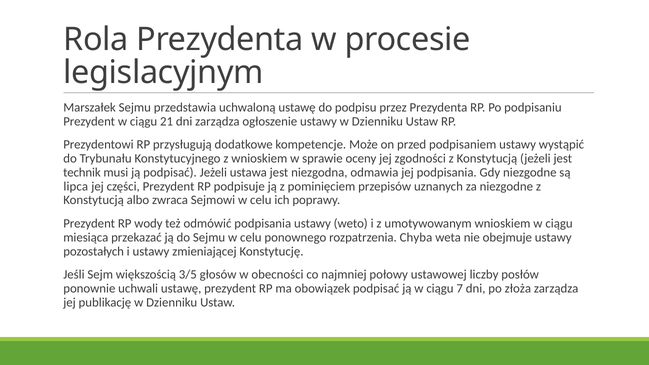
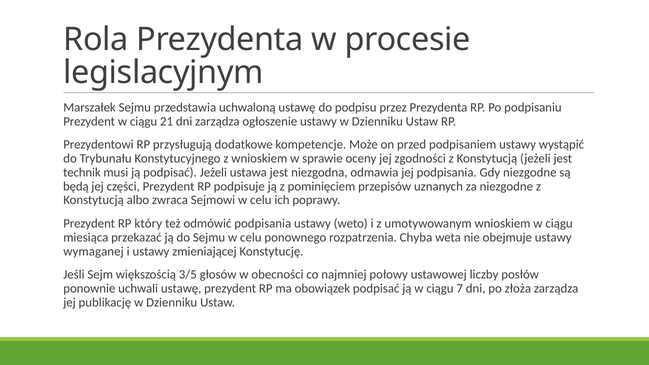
lipca: lipca -> będą
wody: wody -> który
pozostałych: pozostałych -> wymaganej
